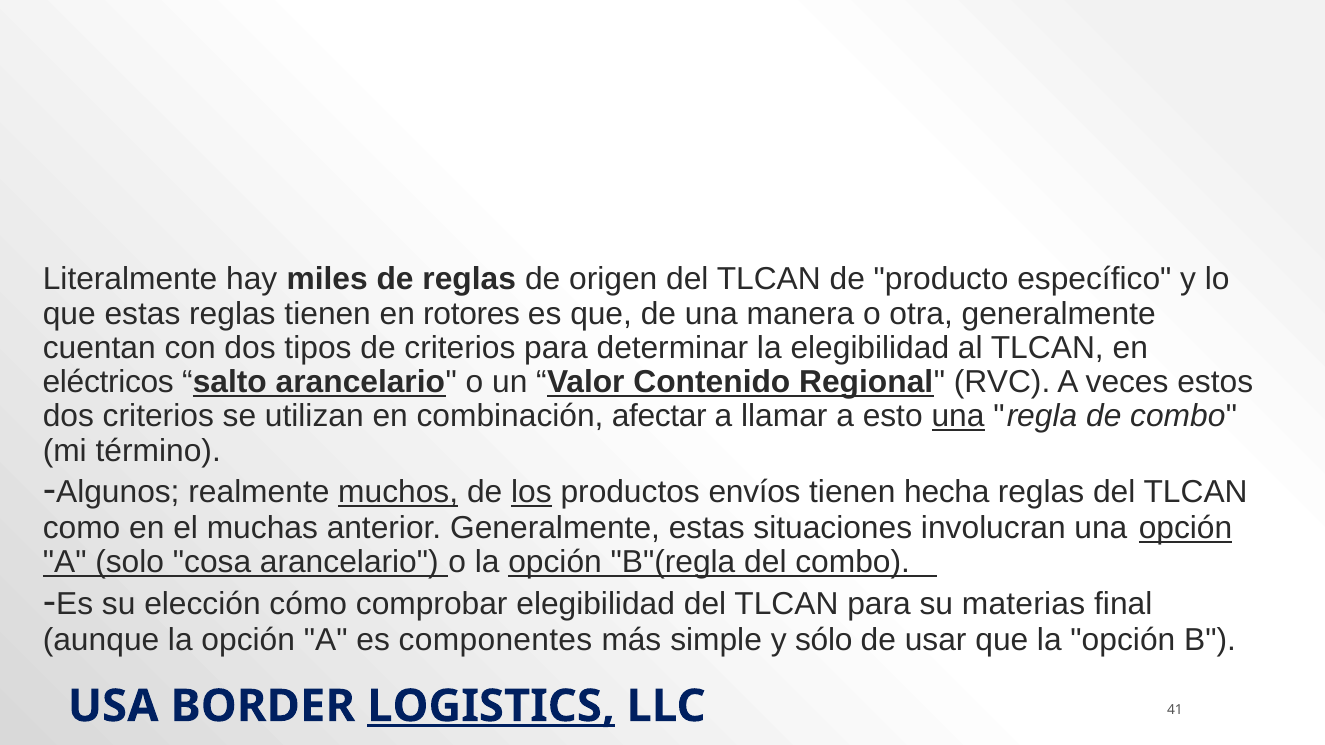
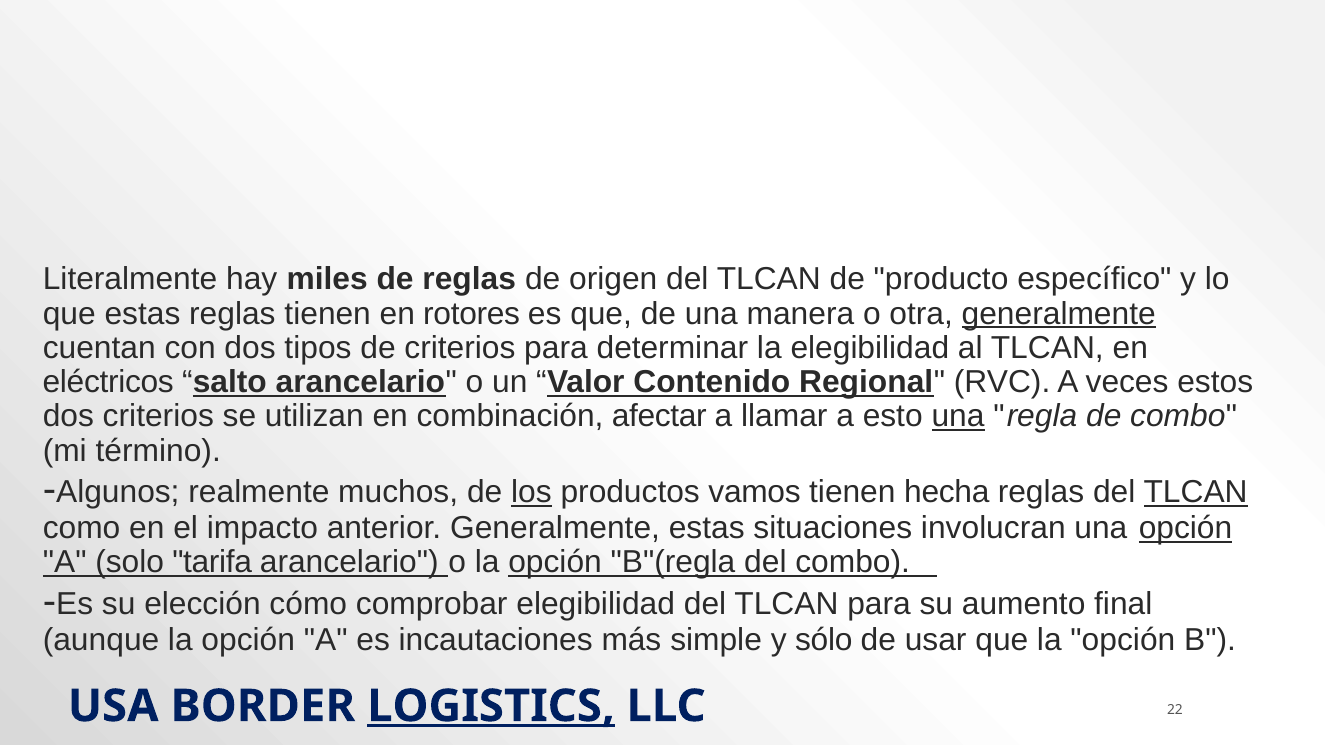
generalmente at (1059, 314) underline: none -> present
muchos underline: present -> none
envíos: envíos -> vamos
TLCAN at (1196, 492) underline: none -> present
muchas: muchas -> impacto
cosa: cosa -> tarifa
materias: materias -> aumento
componentes: componentes -> incautaciones
41: 41 -> 22
